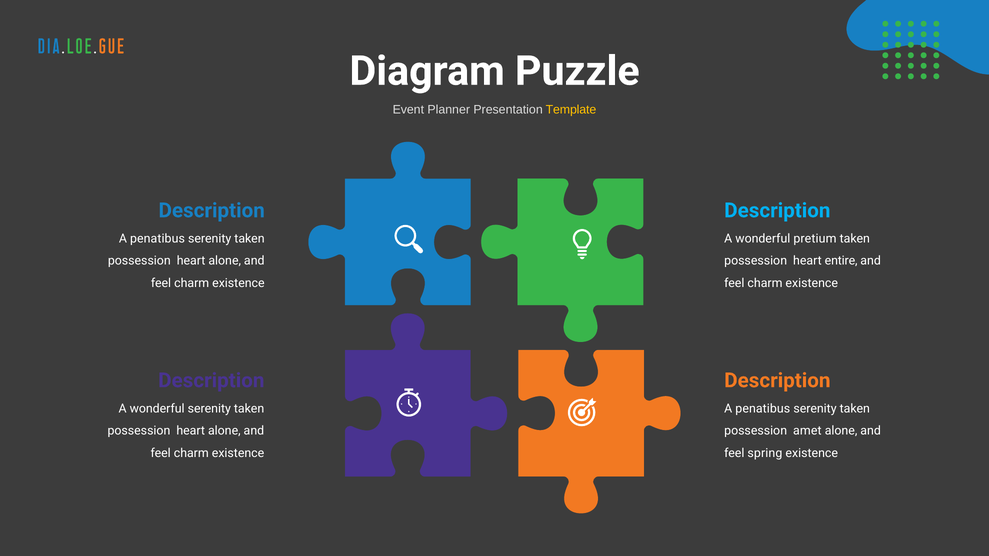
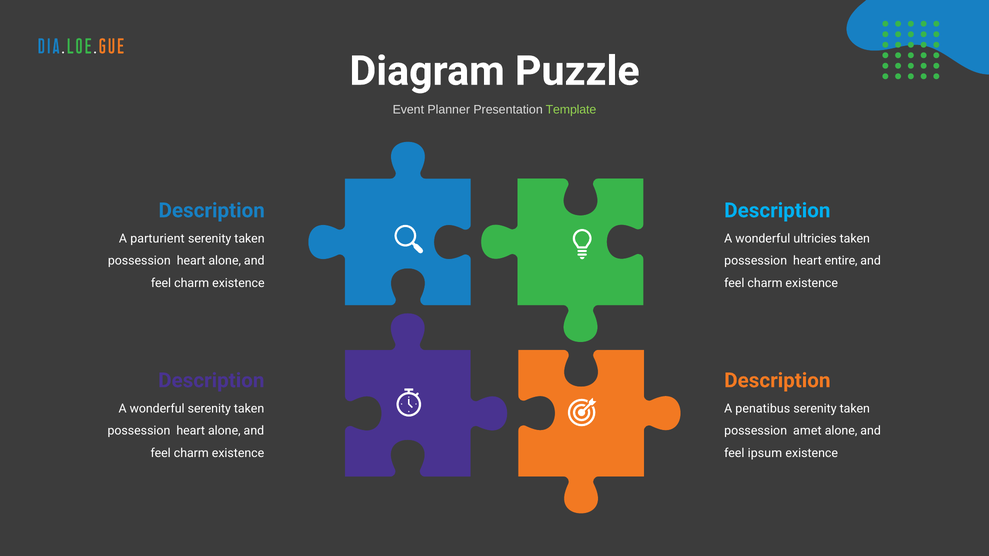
Template colour: yellow -> light green
penatibus at (157, 239): penatibus -> parturient
pretium: pretium -> ultricies
spring: spring -> ipsum
